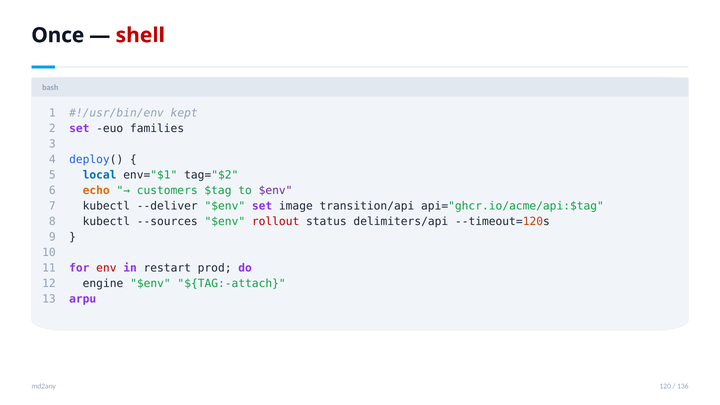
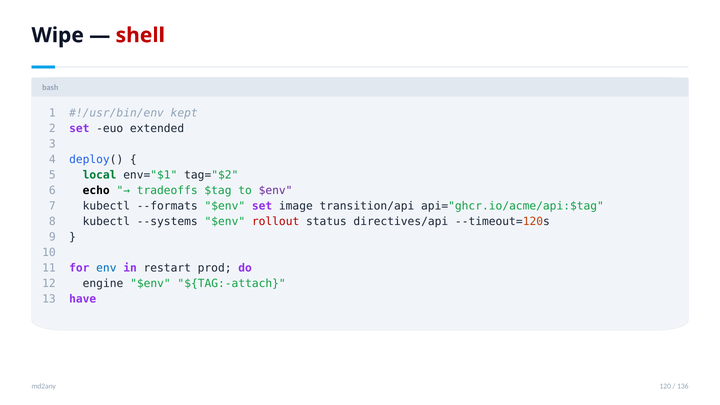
Once: Once -> Wipe
families: families -> extended
local colour: blue -> green
echo colour: orange -> black
customers: customers -> tradeoffs
--deliver: --deliver -> --formats
--sources: --sources -> --systems
delimiters/api: delimiters/api -> directives/api
env colour: red -> blue
arpu: arpu -> have
